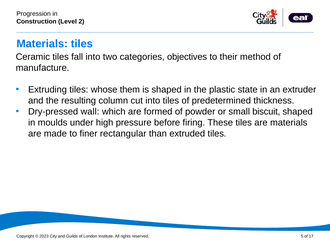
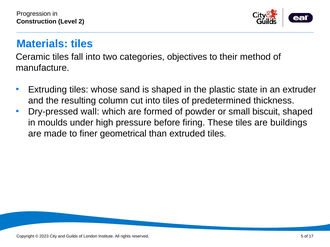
them: them -> sand
are materials: materials -> buildings
rectangular: rectangular -> geometrical
